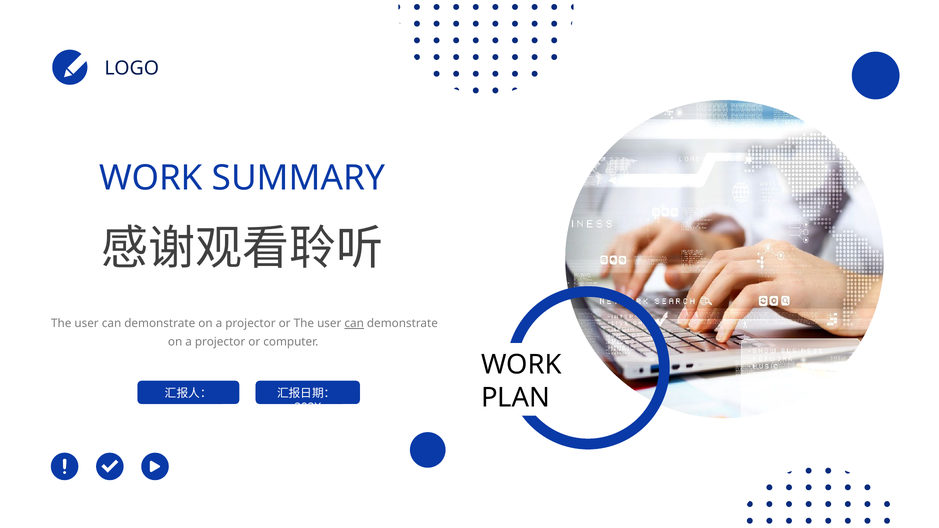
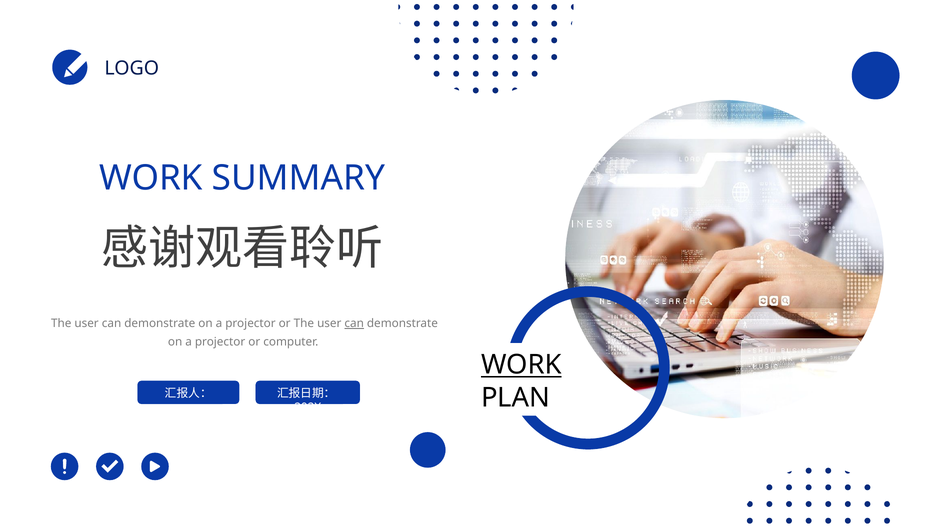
WORK at (521, 365) underline: none -> present
